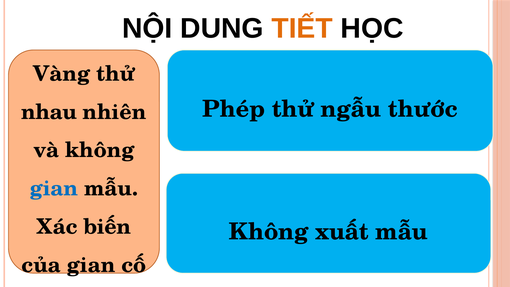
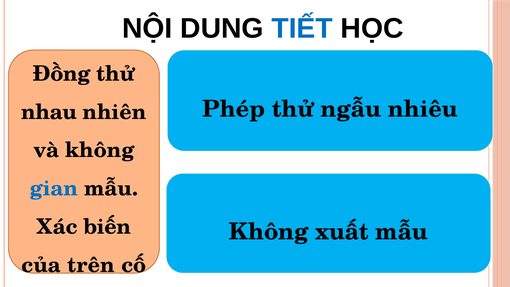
TIẾT colour: orange -> blue
Vàng: Vàng -> Đồng
thước: thước -> nhiêu
của gian: gian -> trên
